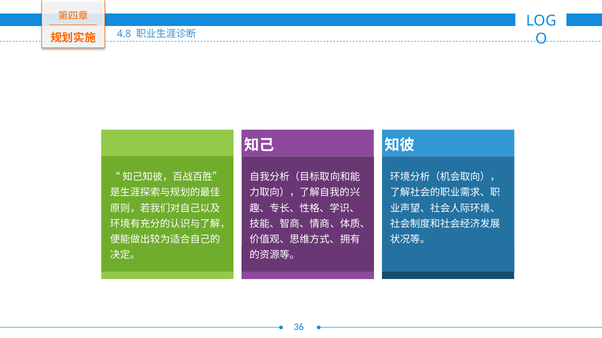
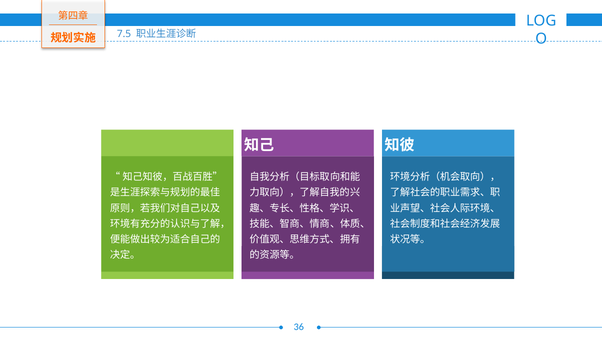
4.8: 4.8 -> 7.5
